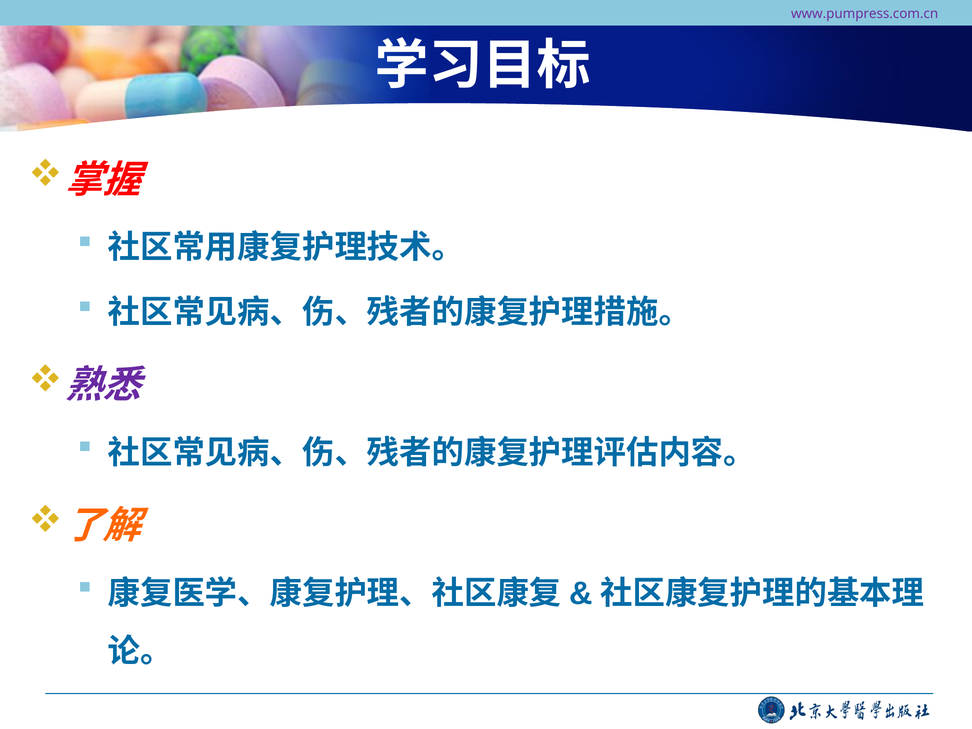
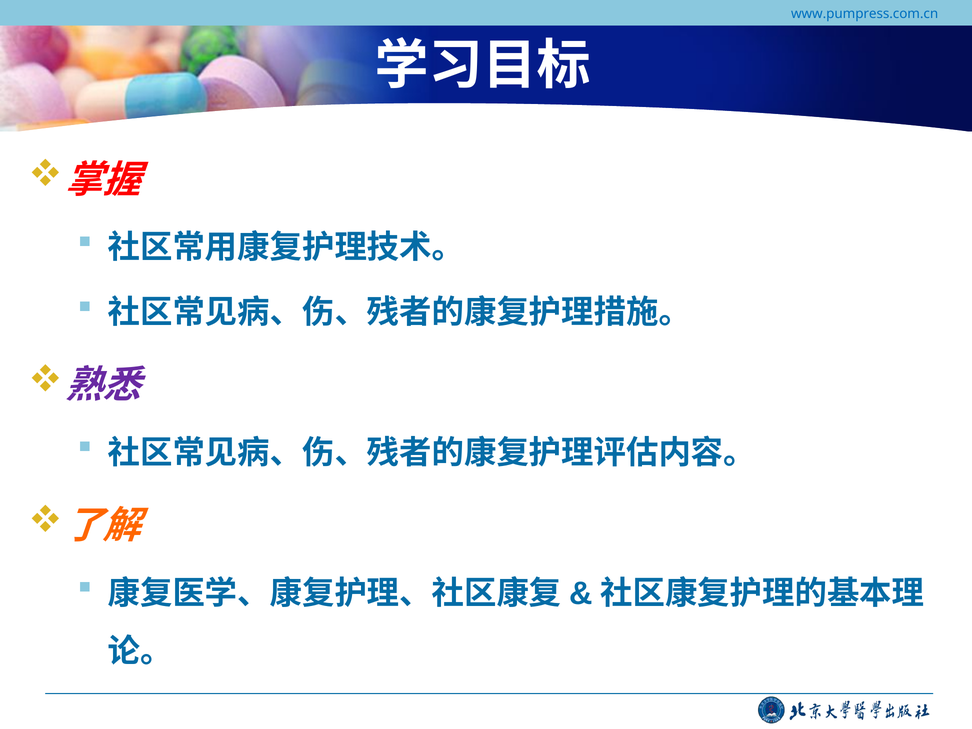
www.pumpress.com.cn colour: purple -> blue
